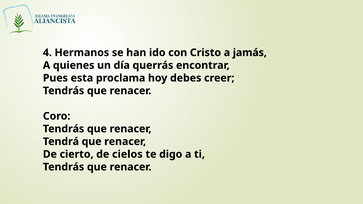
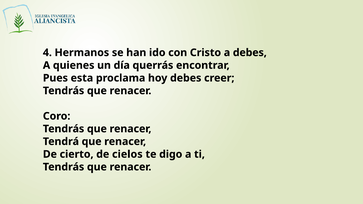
a jamás: jamás -> debes
